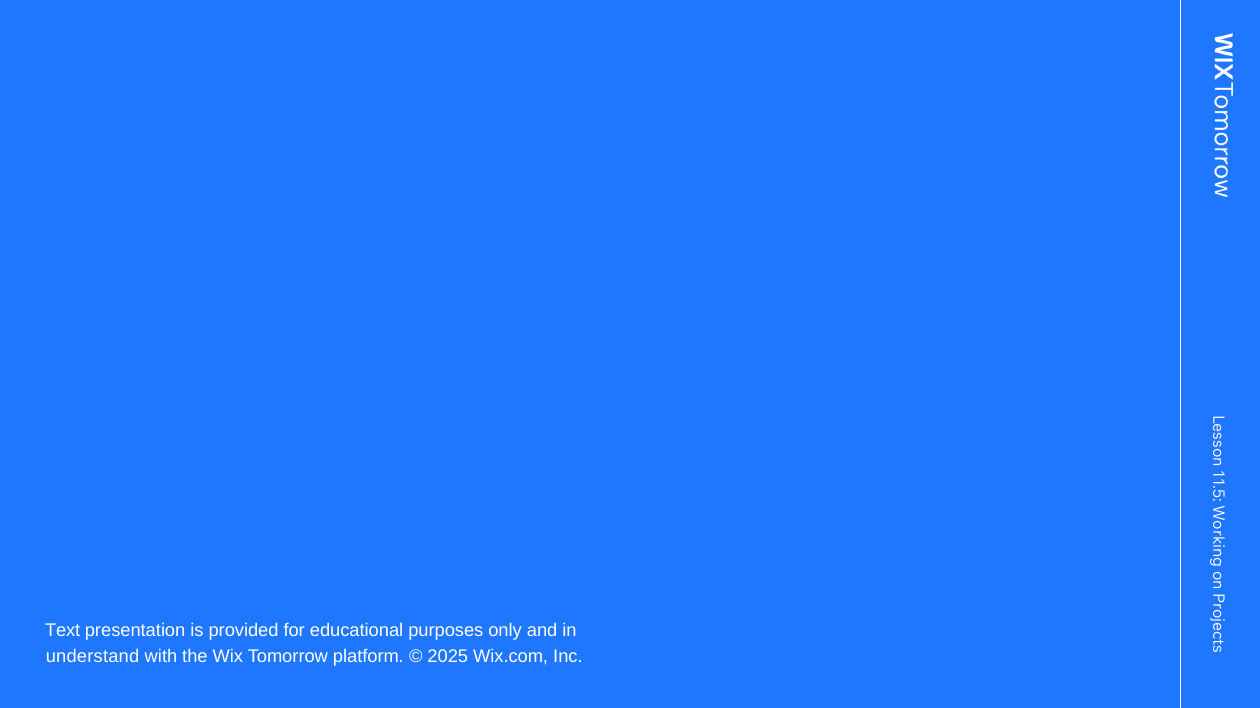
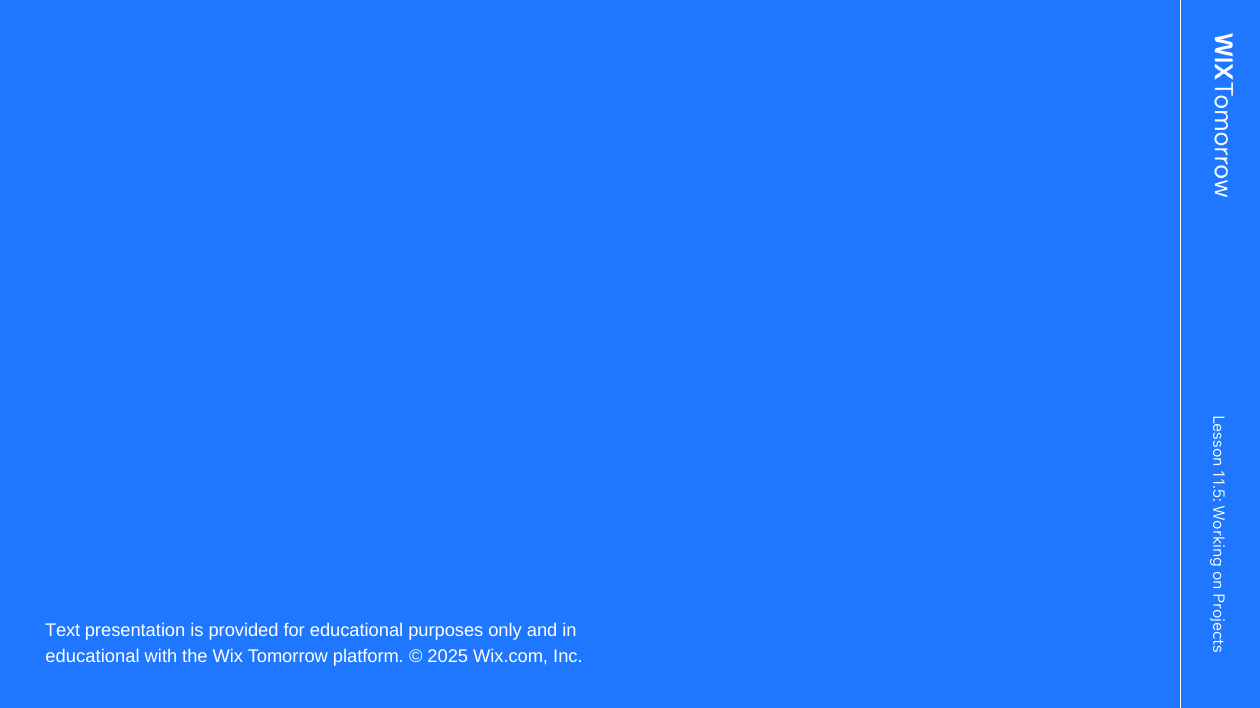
understand at (93, 657): understand -> educational
